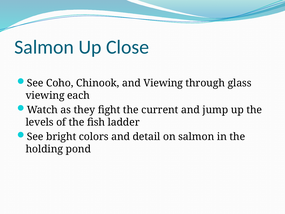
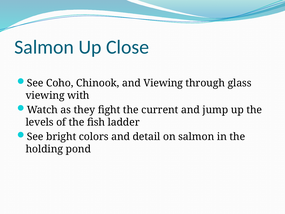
each: each -> with
